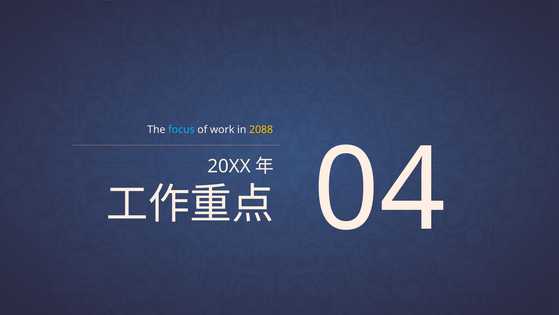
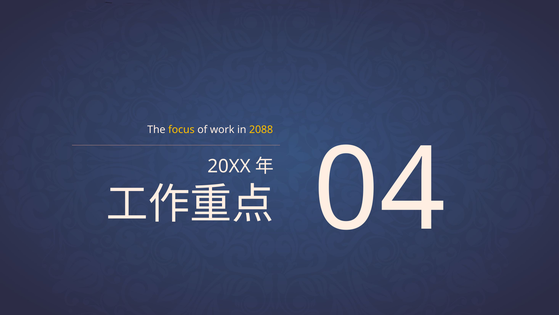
focus colour: light blue -> yellow
